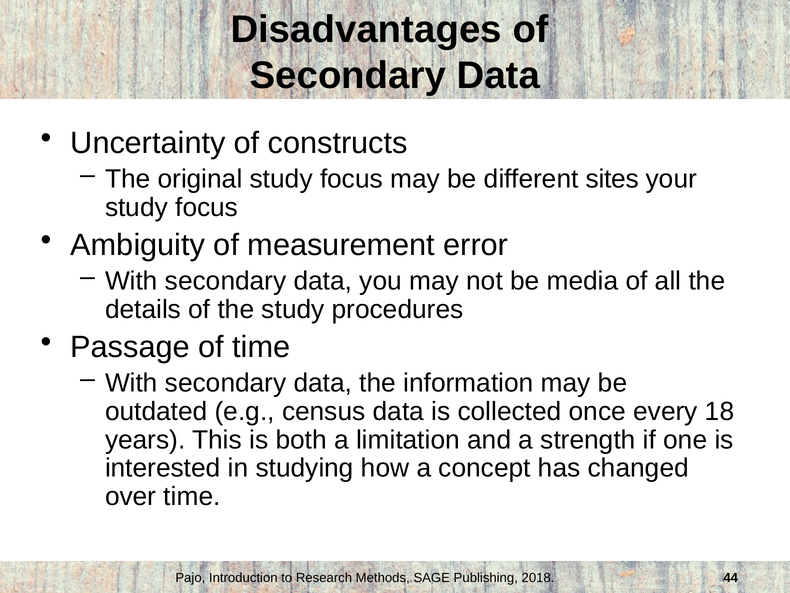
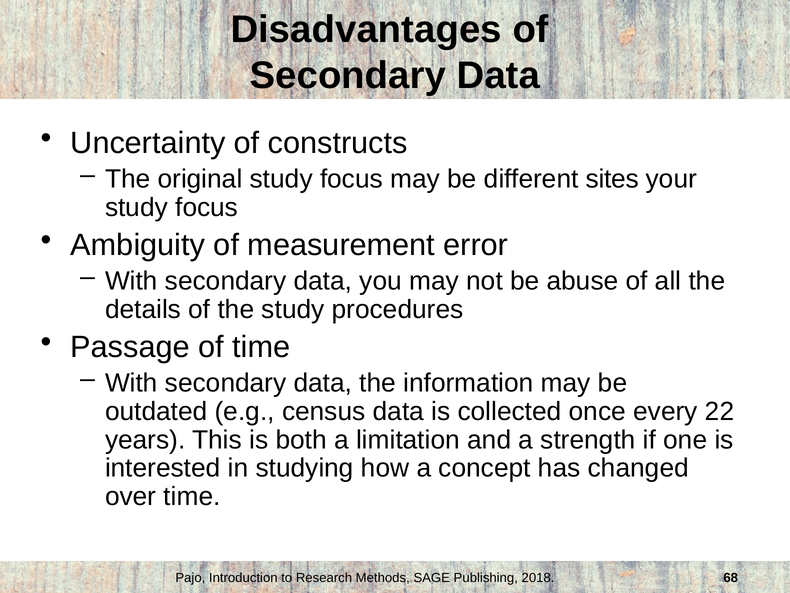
media: media -> abuse
18: 18 -> 22
44: 44 -> 68
